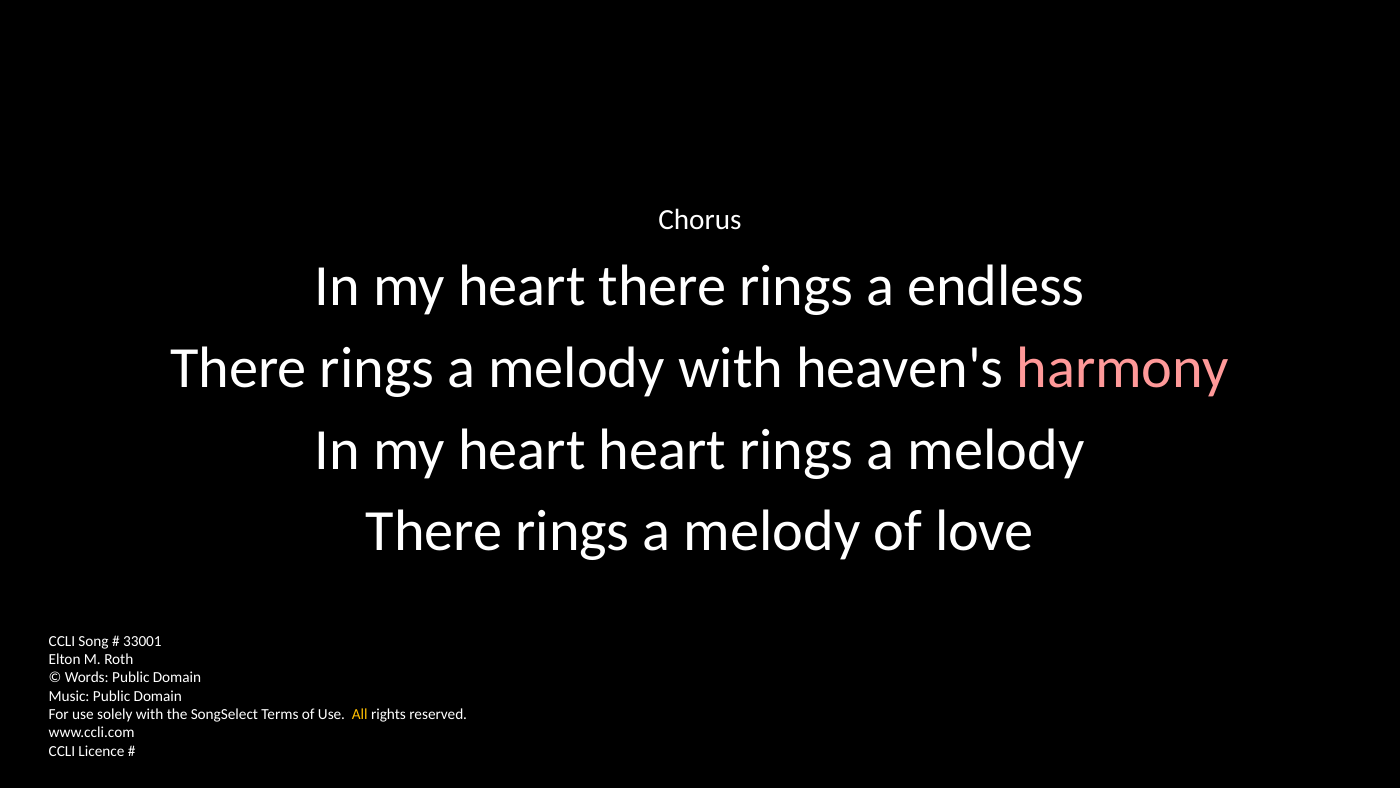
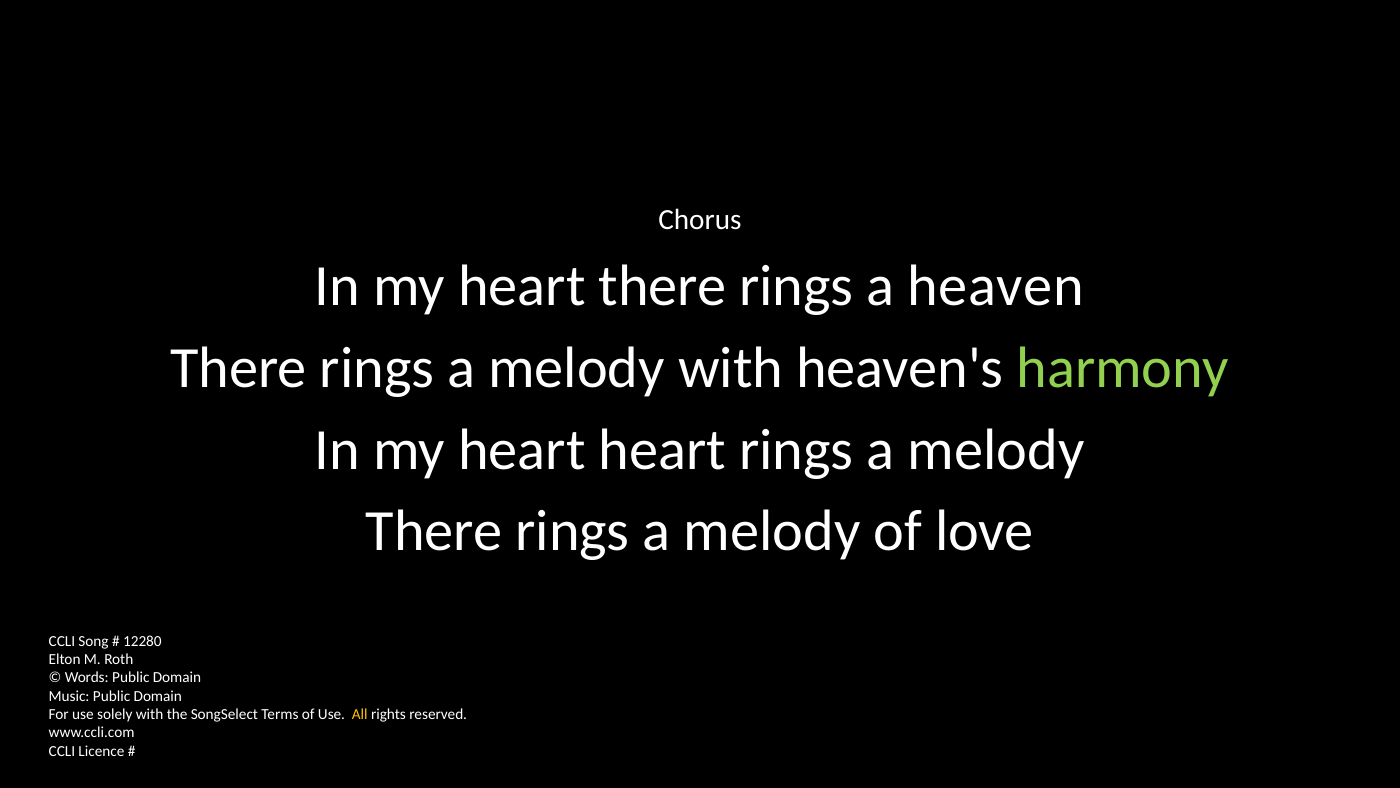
endless: endless -> heaven
harmony colour: pink -> light green
33001: 33001 -> 12280
